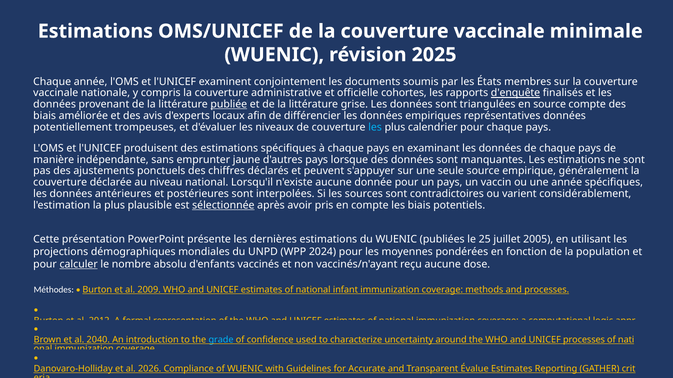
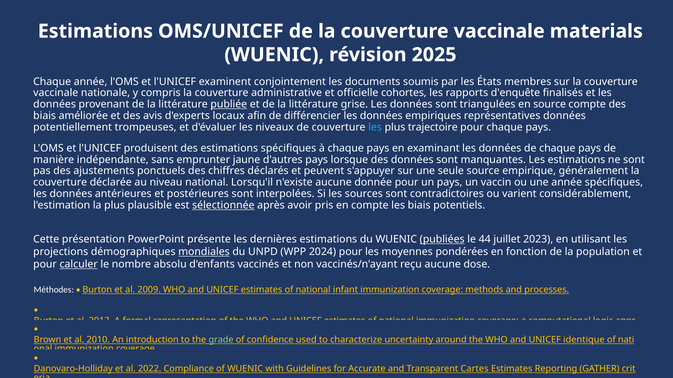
minimale: minimale -> materials
d'enquête underline: present -> none
calendrier: calendrier -> trajectoire
publiées underline: none -> present
25: 25 -> 44
2005: 2005 -> 2023
mondiales underline: none -> present
2040: 2040 -> 2010
grade colour: light blue -> light green
UNICEF processes: processes -> identique
2026: 2026 -> 2022
Évalue: Évalue -> Cartes
